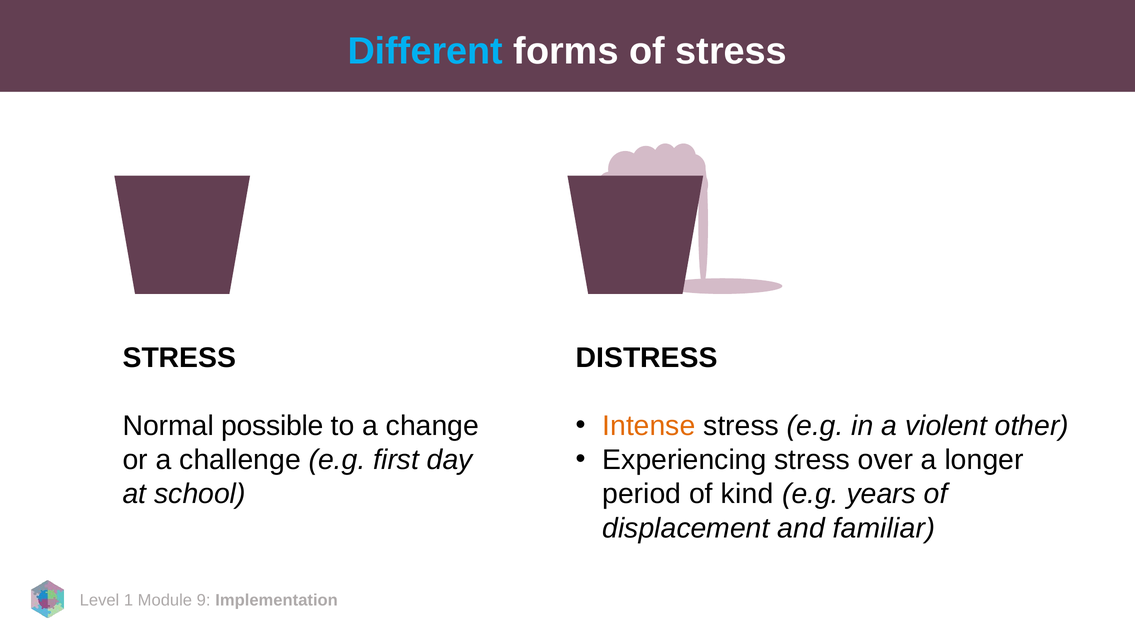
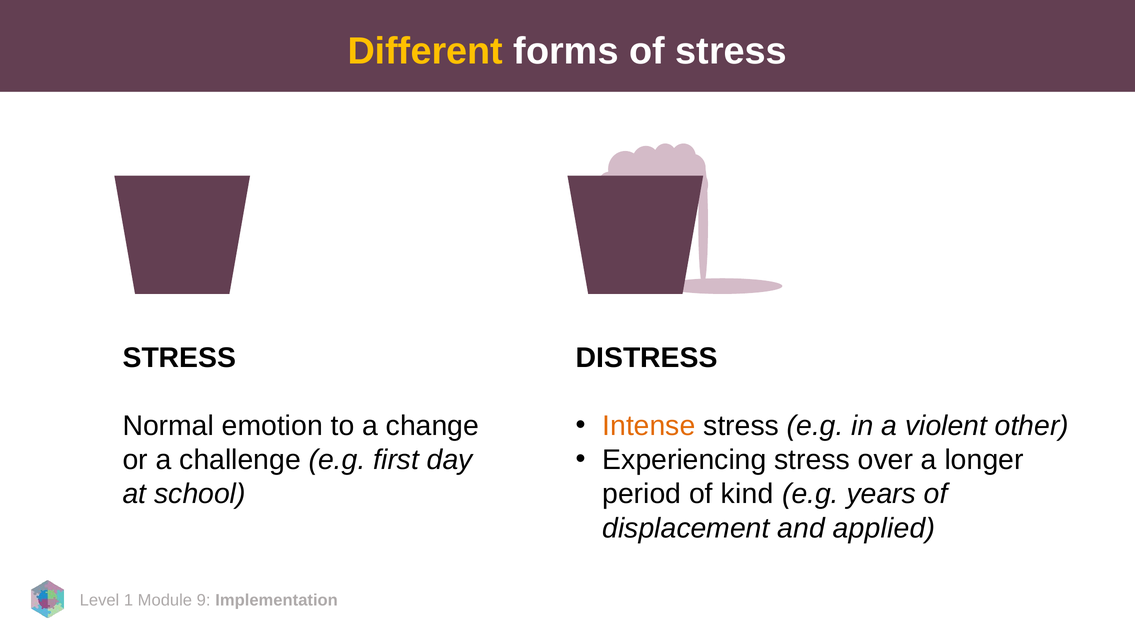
Different colour: light blue -> yellow
possible: possible -> emotion
familiar: familiar -> applied
